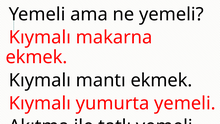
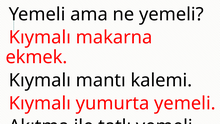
mantı ekmek: ekmek -> kalemi
